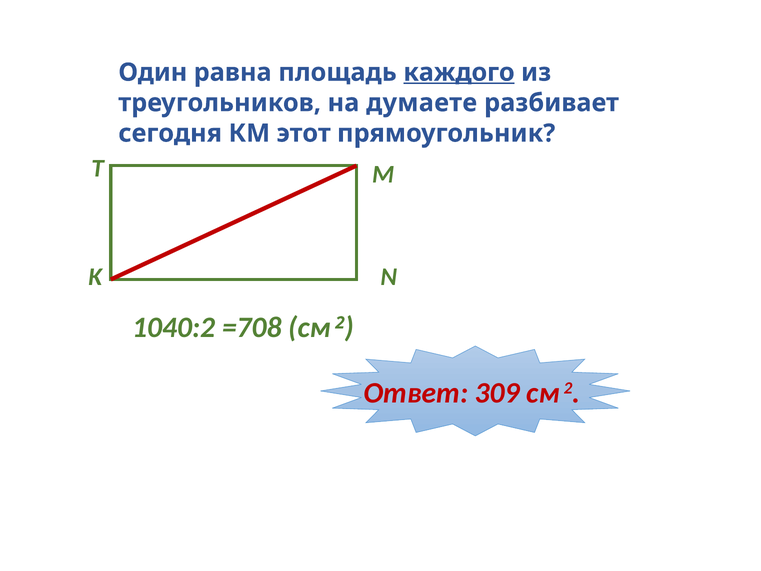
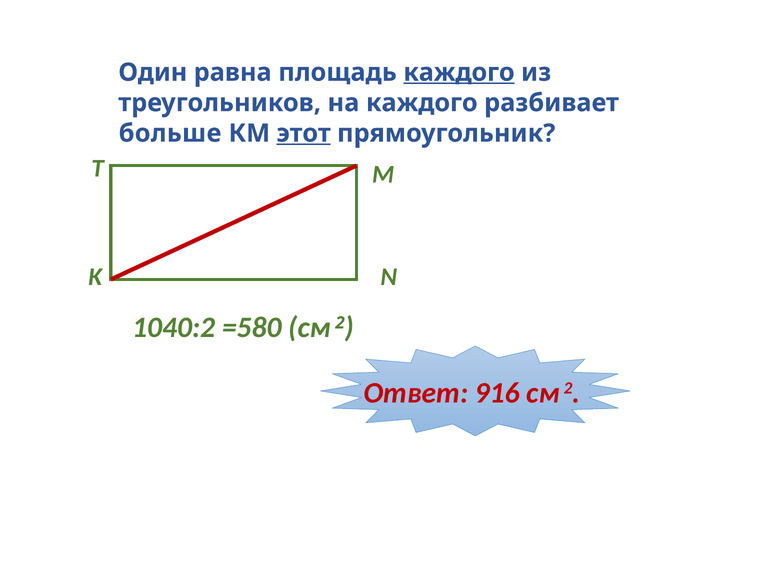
на думаете: думаете -> каждого
сегодня: сегодня -> больше
этот underline: none -> present
=708: =708 -> =580
309: 309 -> 916
